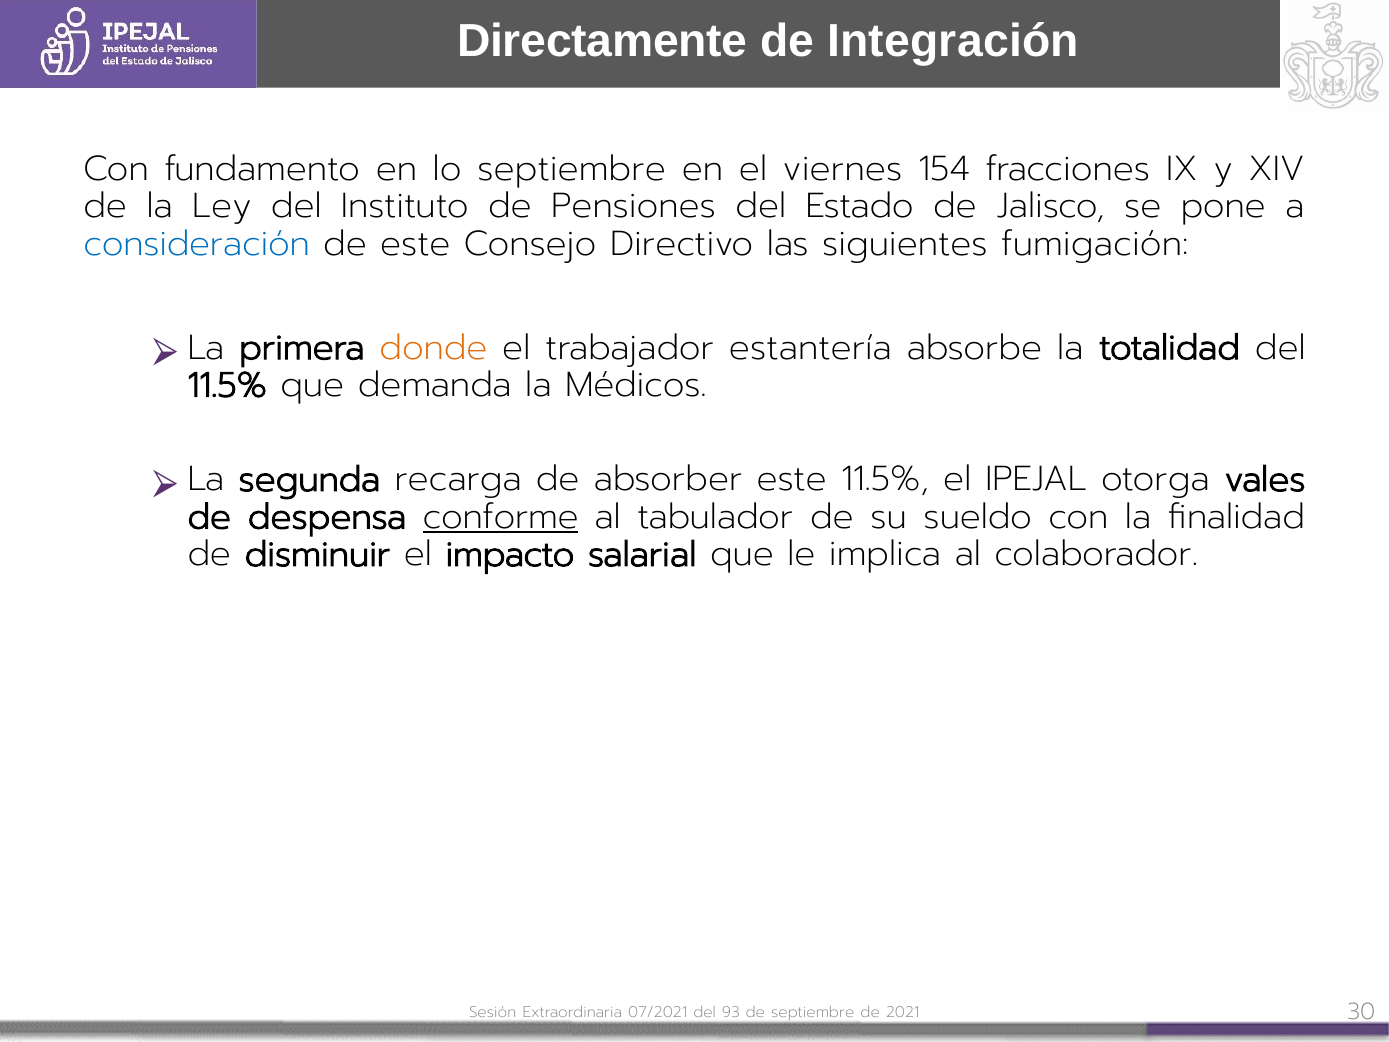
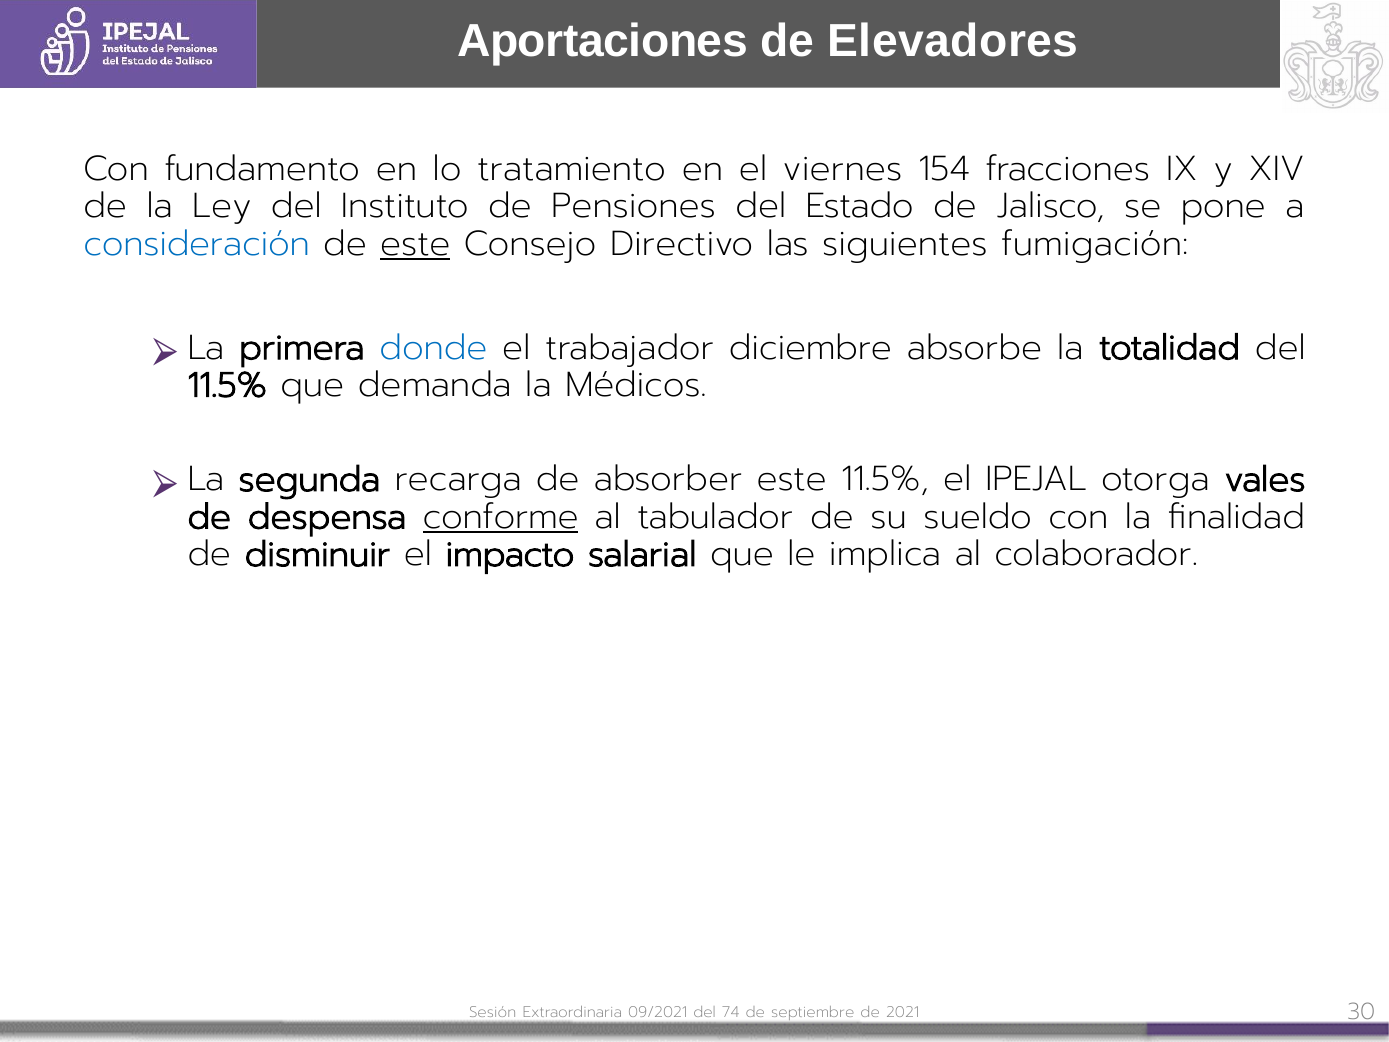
Directamente: Directamente -> Aportaciones
Integración: Integración -> Elevadores
lo septiembre: septiembre -> tratamiento
este at (415, 244) underline: none -> present
donde colour: orange -> blue
estantería: estantería -> diciembre
07/2021: 07/2021 -> 09/2021
93: 93 -> 74
